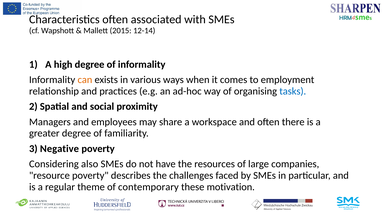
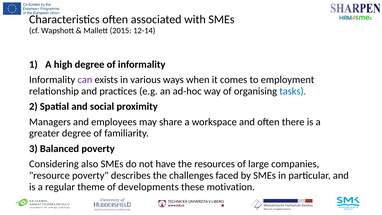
can colour: orange -> purple
Negative: Negative -> Balanced
contemporary: contemporary -> developments
